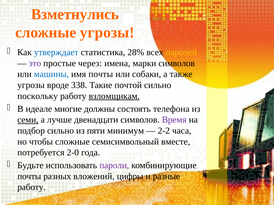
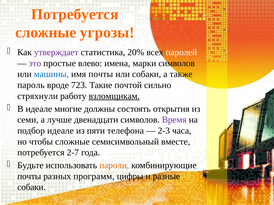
Взметнулись at (75, 14): Взметнулись -> Потребуется
утверждает colour: blue -> purple
28%: 28% -> 20%
паролей colour: yellow -> white
через: через -> влево
угрозы at (31, 85): угрозы -> пароль
338: 338 -> 723
поскольку: поскольку -> стряхнули
телефона: телефона -> открытия
семи underline: present -> none
подбор сильно: сильно -> идеале
минимум: минимум -> телефона
2-2: 2-2 -> 2-3
2-0: 2-0 -> 2-7
пароли colour: purple -> orange
вложений: вложений -> программ
работу at (32, 188): работу -> собаки
